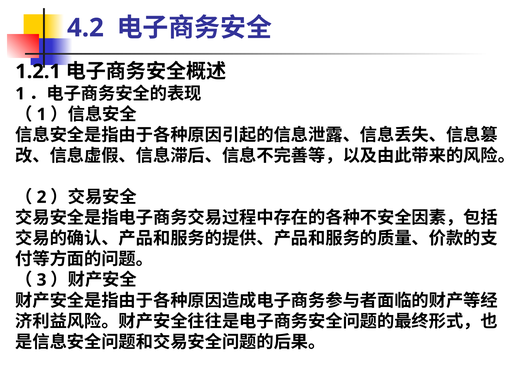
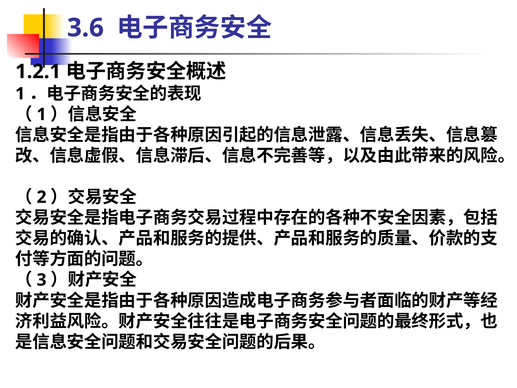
4.2: 4.2 -> 3.6
